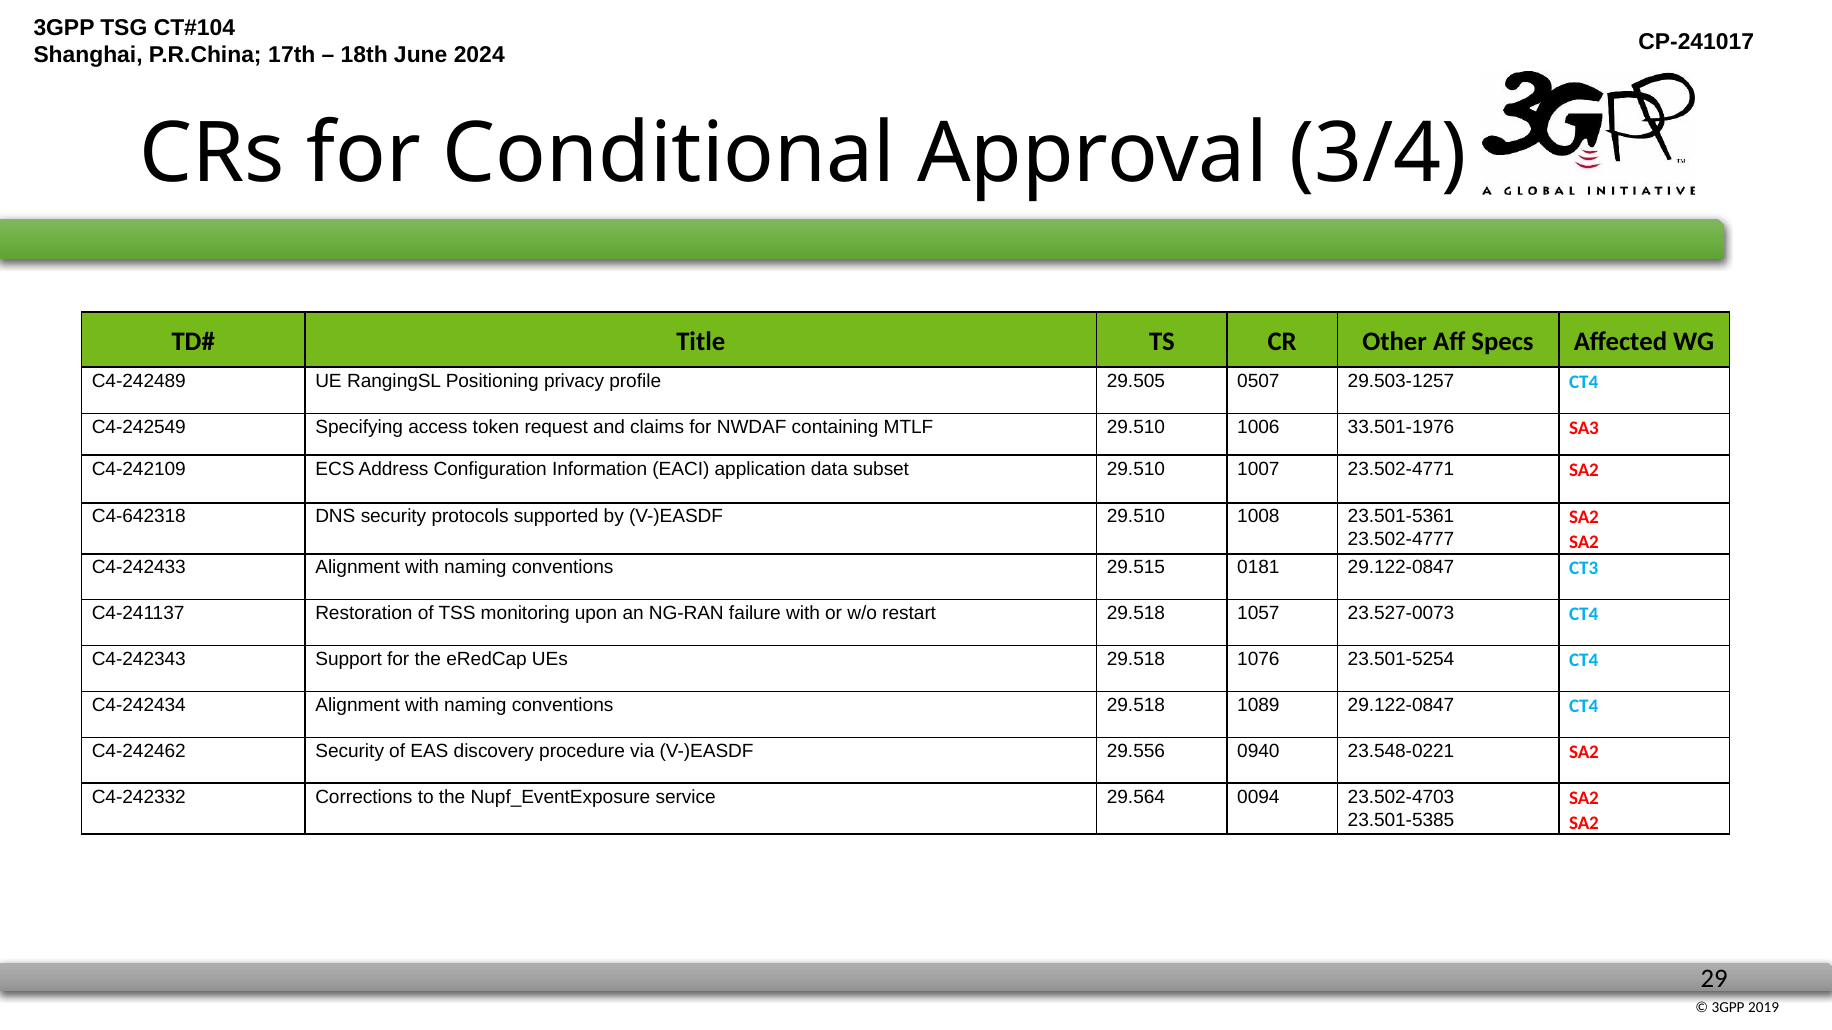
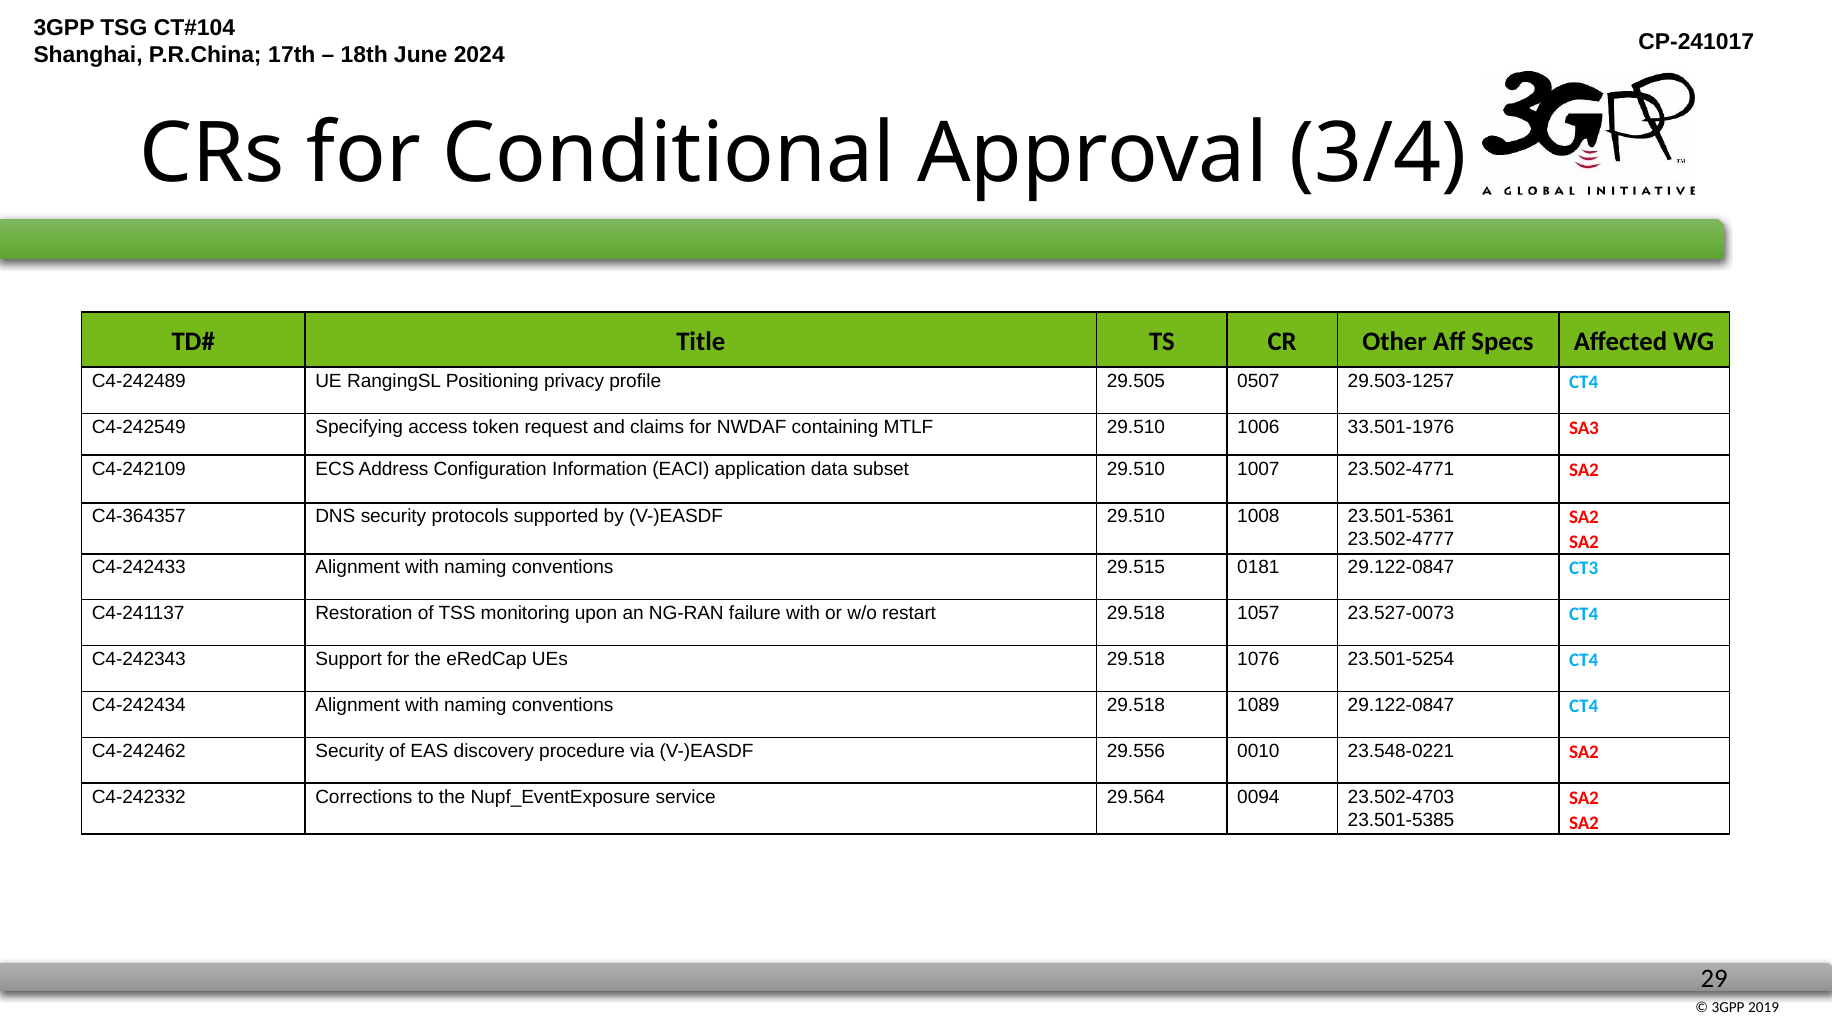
C4-642318: C4-642318 -> C4-364357
0940: 0940 -> 0010
